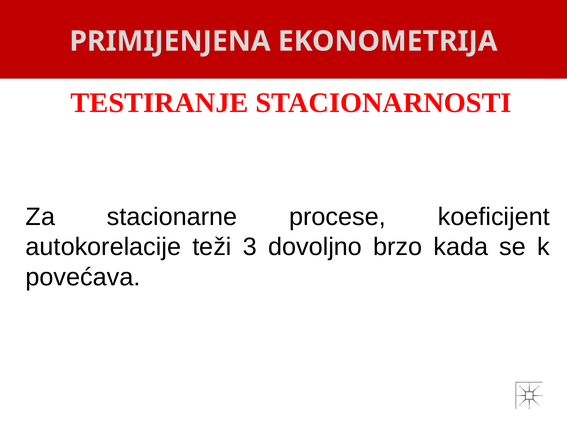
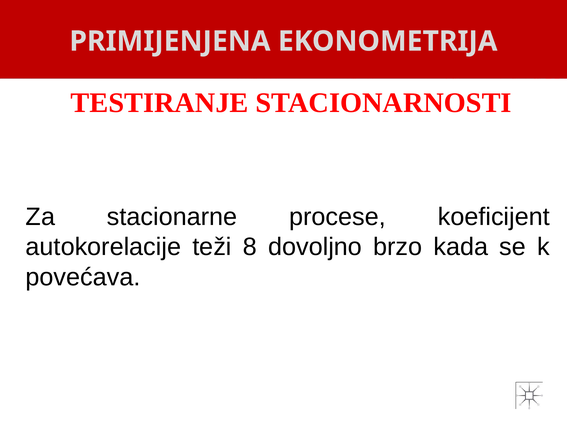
3: 3 -> 8
